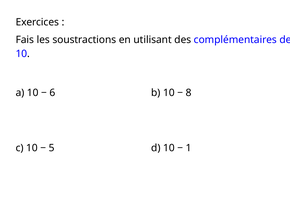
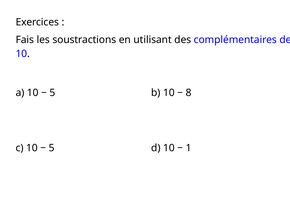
6 at (53, 93): 6 -> 5
